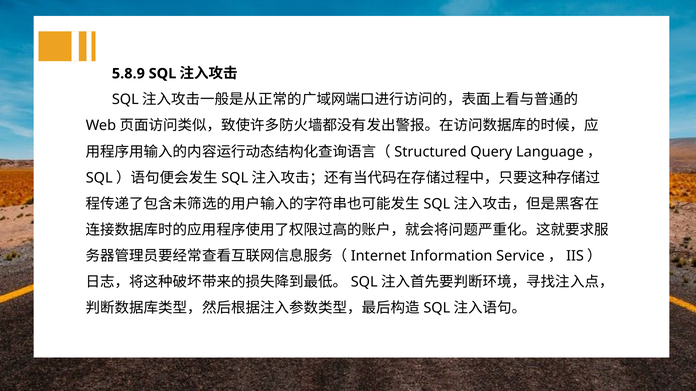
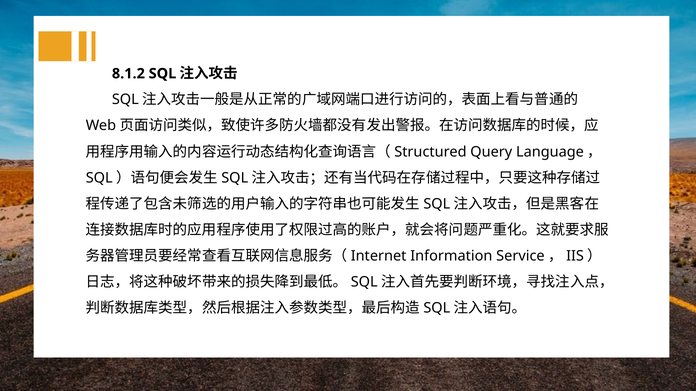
5.8.9: 5.8.9 -> 8.1.2
